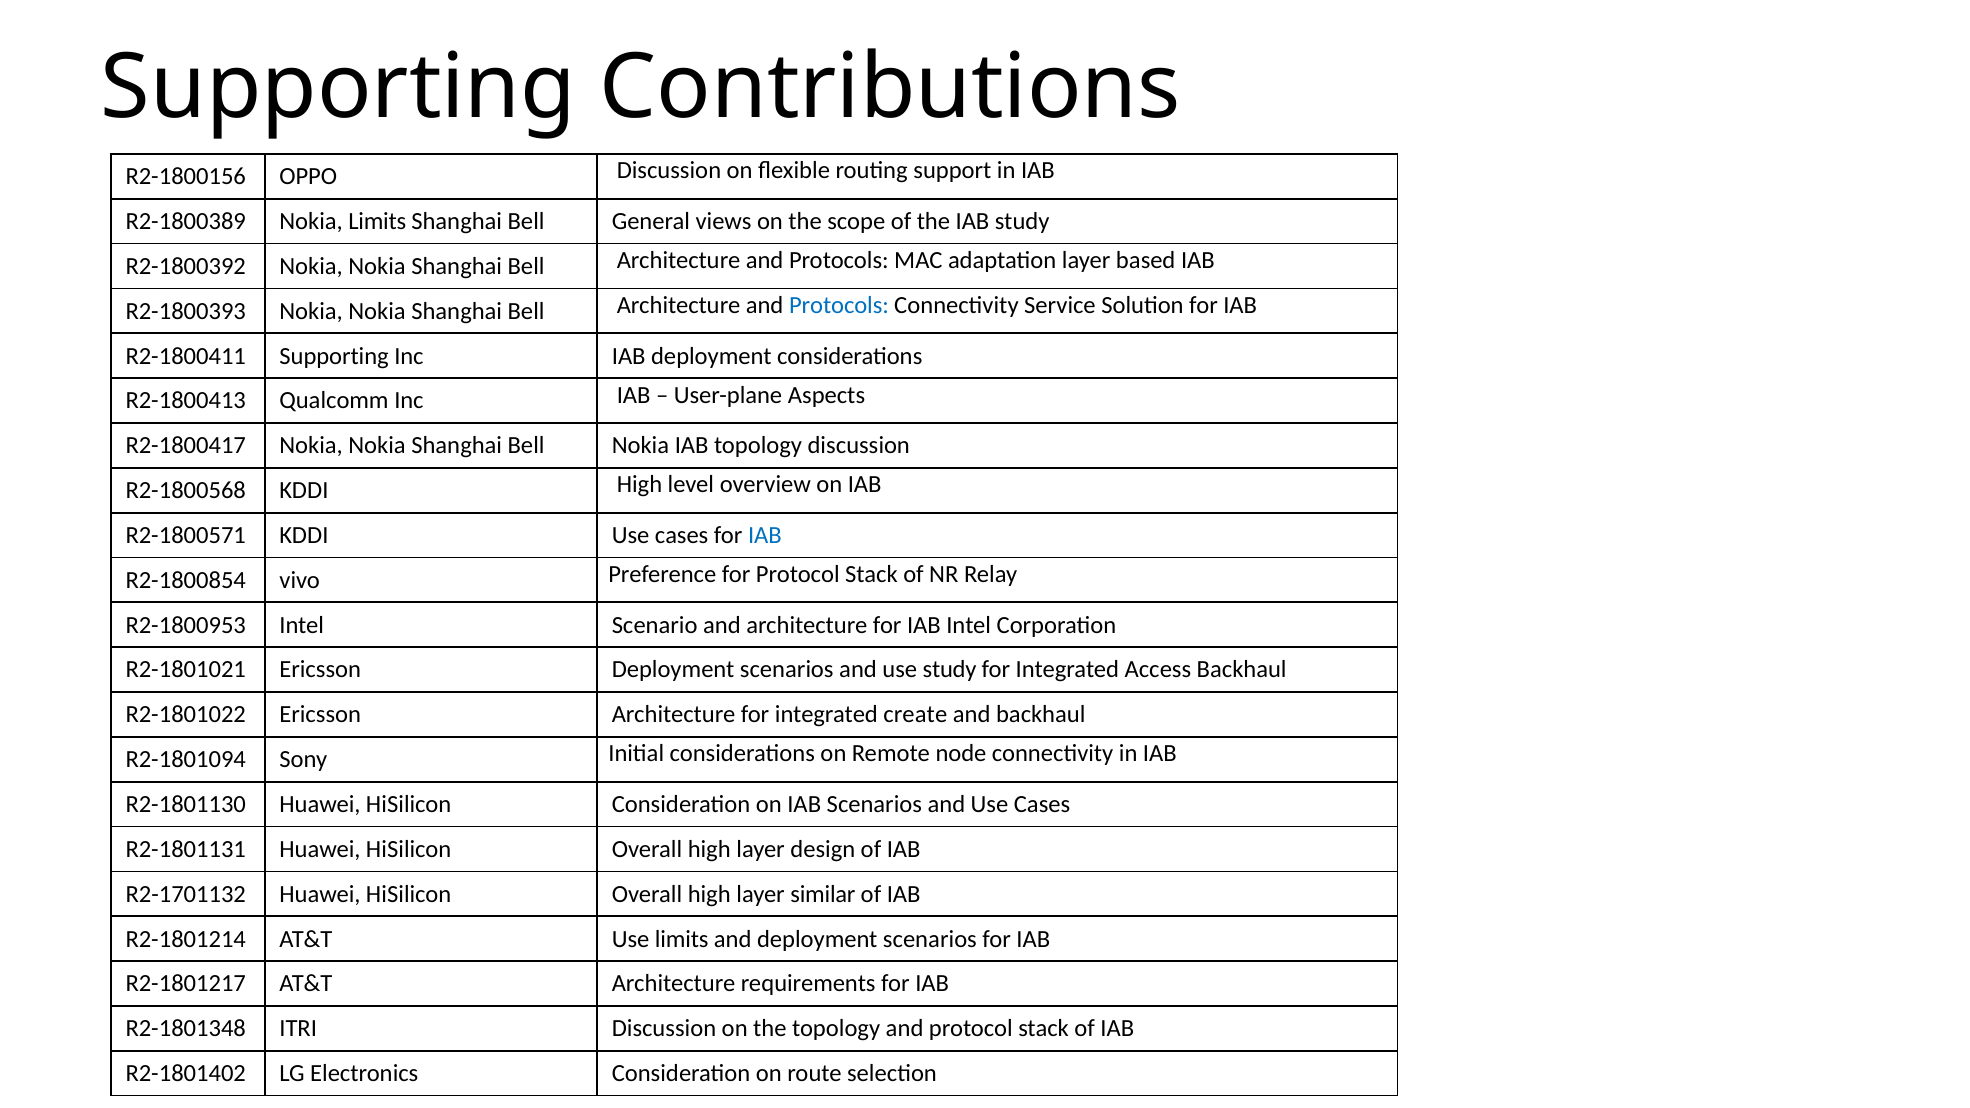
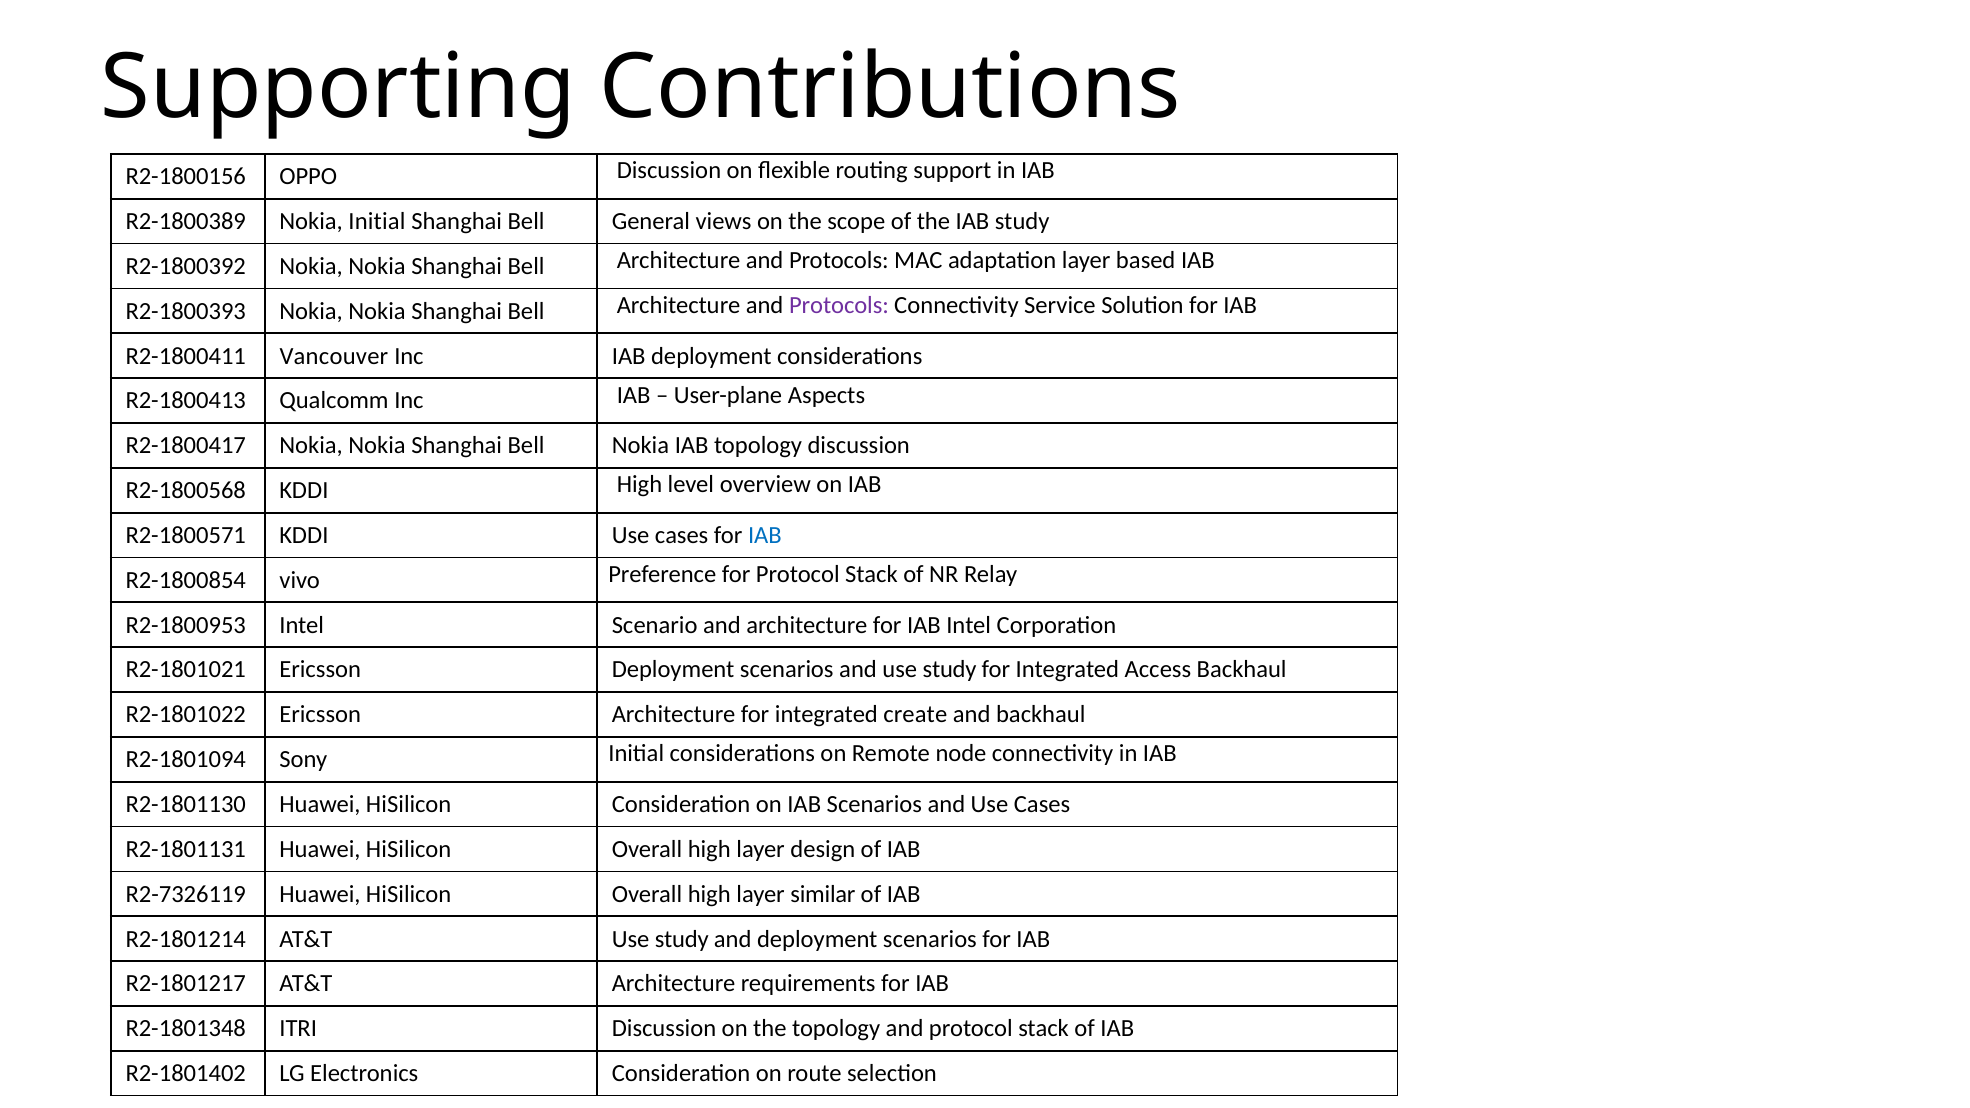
Nokia Limits: Limits -> Initial
Protocols at (839, 305) colour: blue -> purple
R2-1800411 Supporting: Supporting -> Vancouver
R2-1701132: R2-1701132 -> R2-7326119
AT&T Use limits: limits -> study
